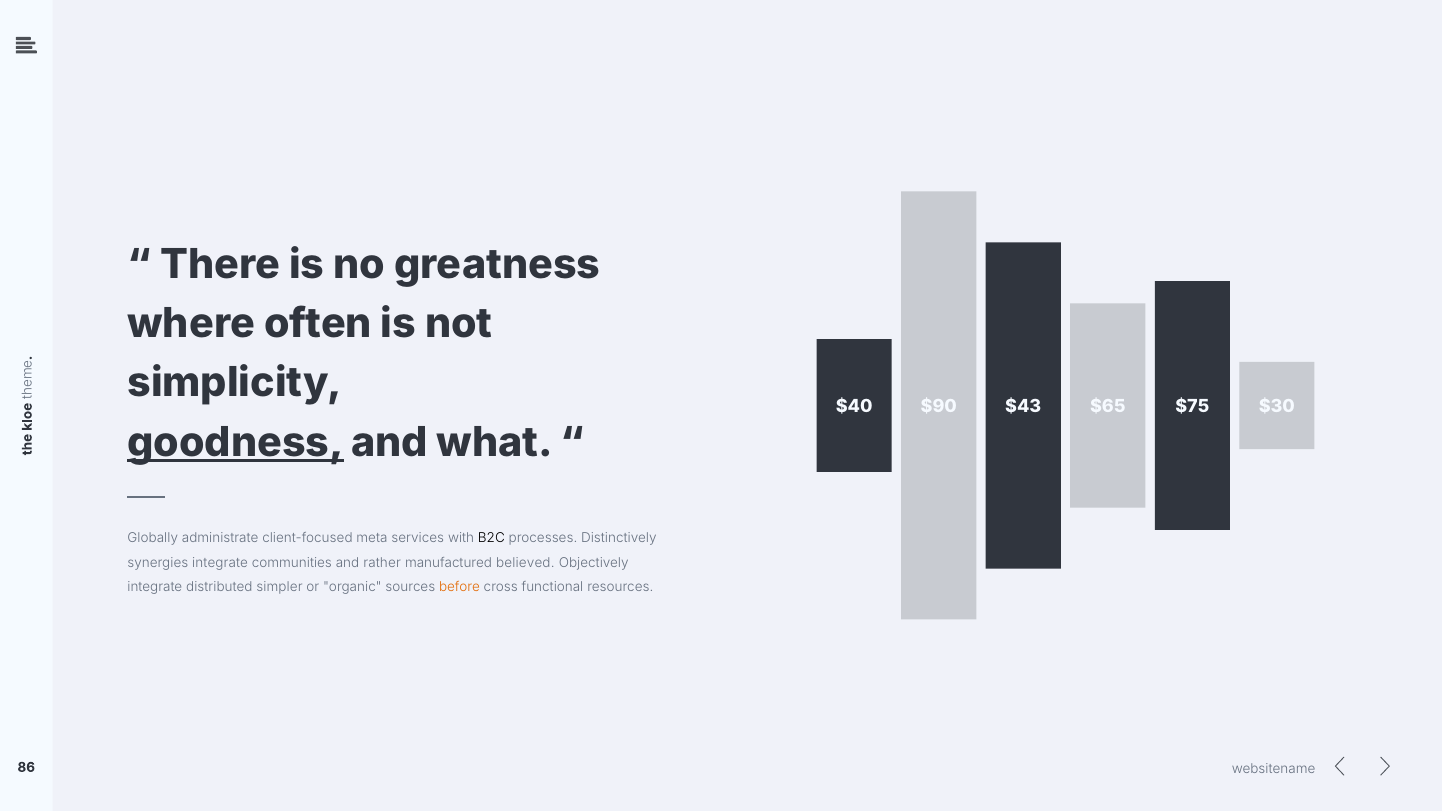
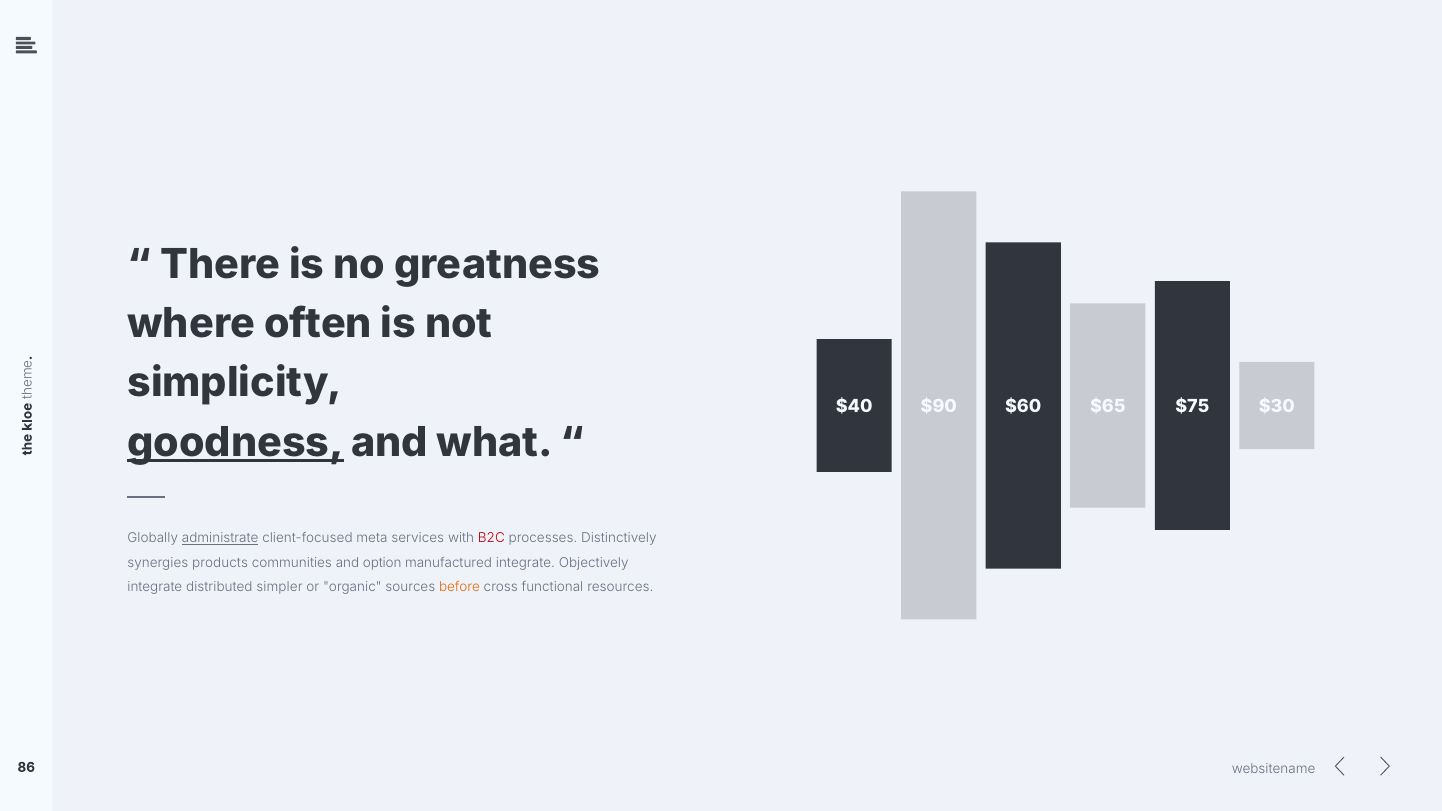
$43: $43 -> $60
administrate underline: none -> present
B2C colour: black -> red
synergies integrate: integrate -> products
rather: rather -> option
manufactured believed: believed -> integrate
